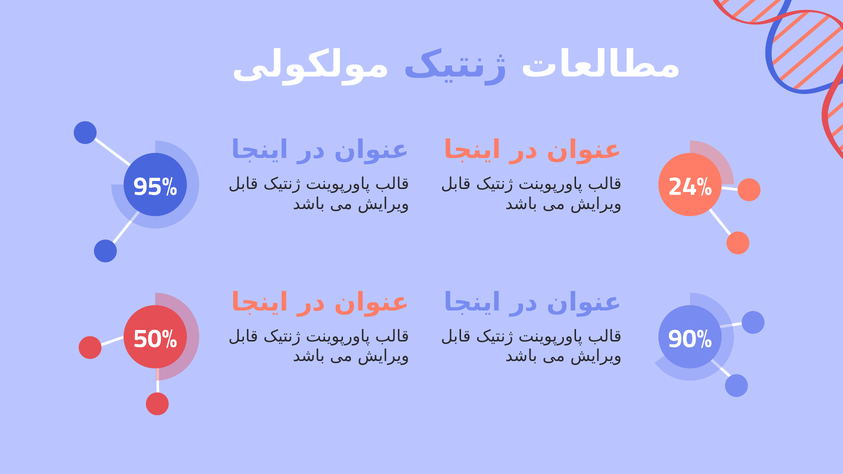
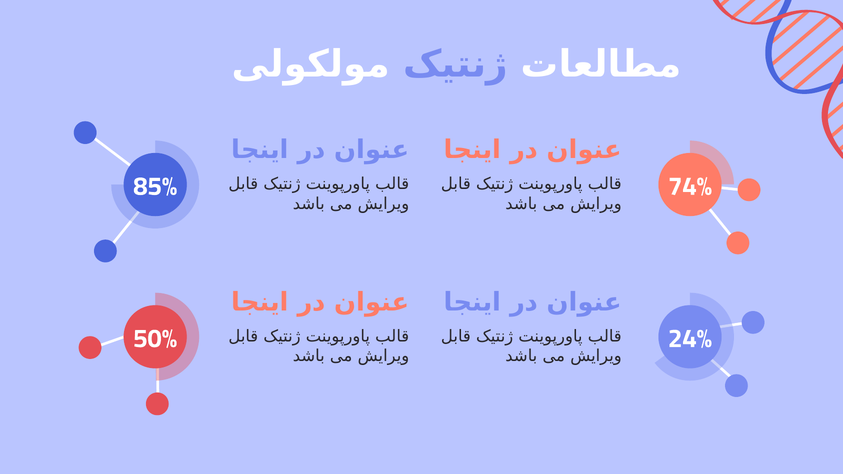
95%: 95% -> 85%
24%: 24% -> 74%
90%: 90% -> 24%
